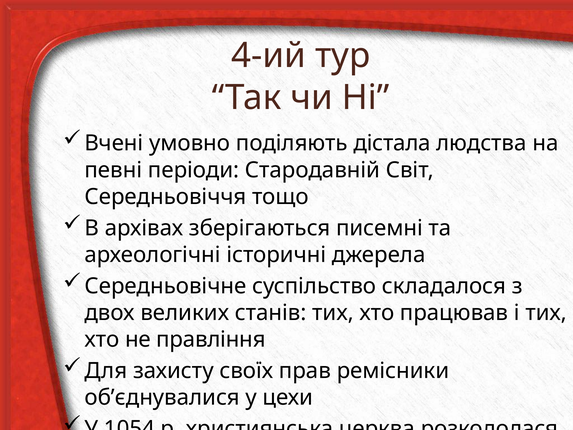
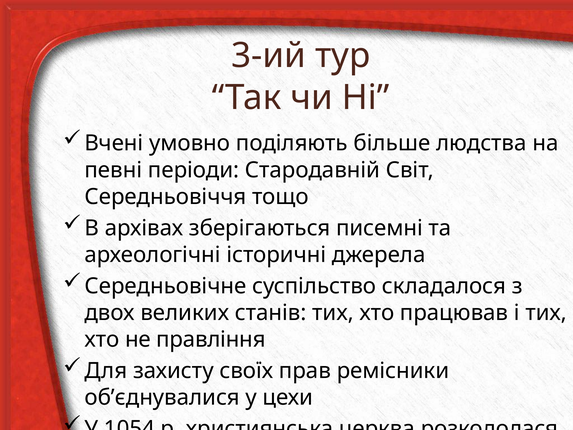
4-ий: 4-ий -> 3-ий
дістала: дістала -> більше
